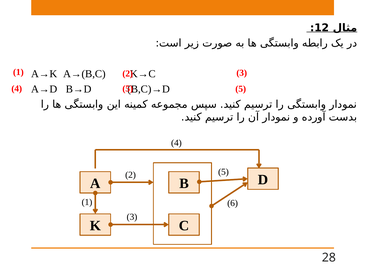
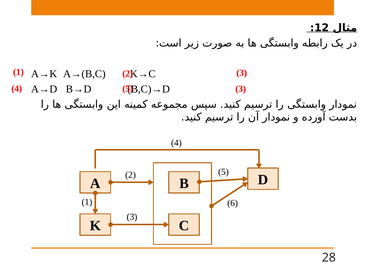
5 at (241, 89): 5 -> 3
